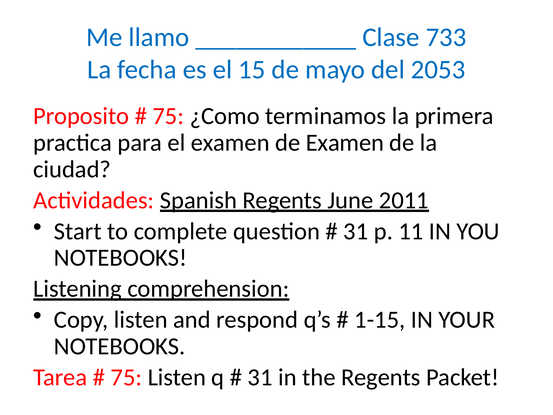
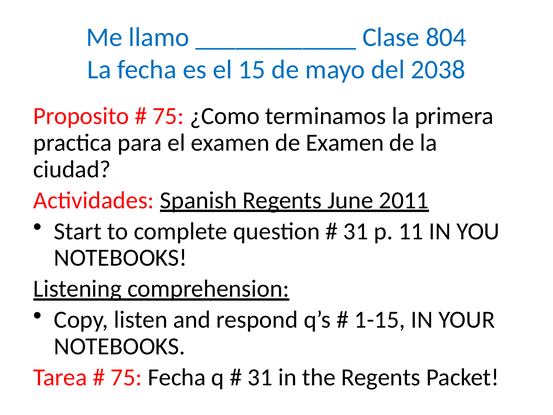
733: 733 -> 804
2053: 2053 -> 2038
75 Listen: Listen -> Fecha
